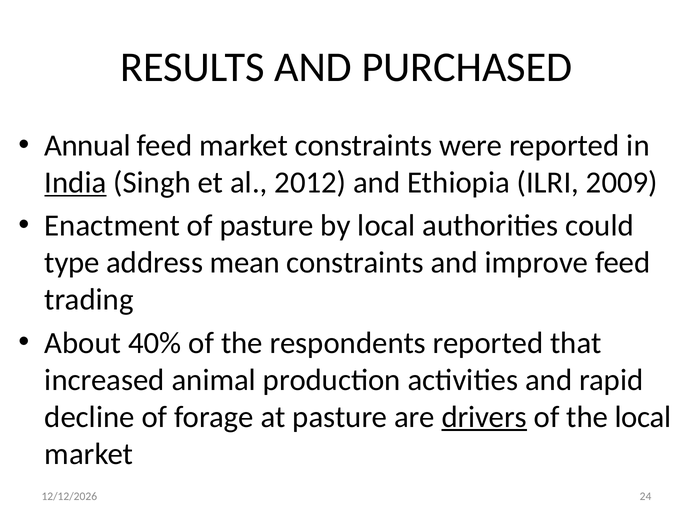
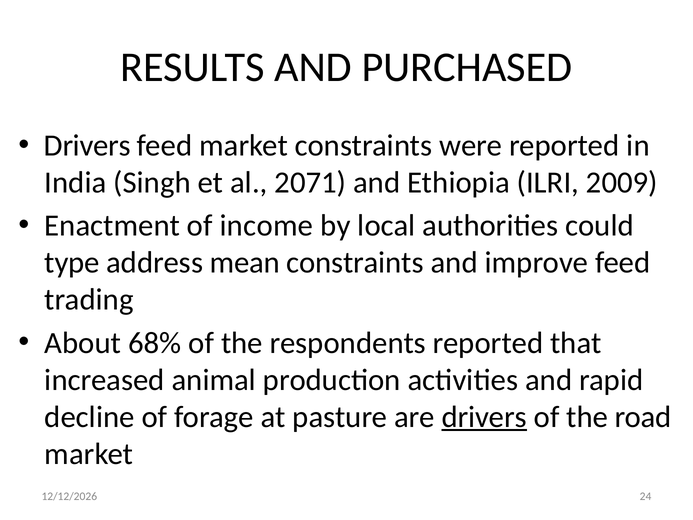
Annual at (87, 145): Annual -> Drivers
India underline: present -> none
2012: 2012 -> 2071
of pasture: pasture -> income
40%: 40% -> 68%
the local: local -> road
